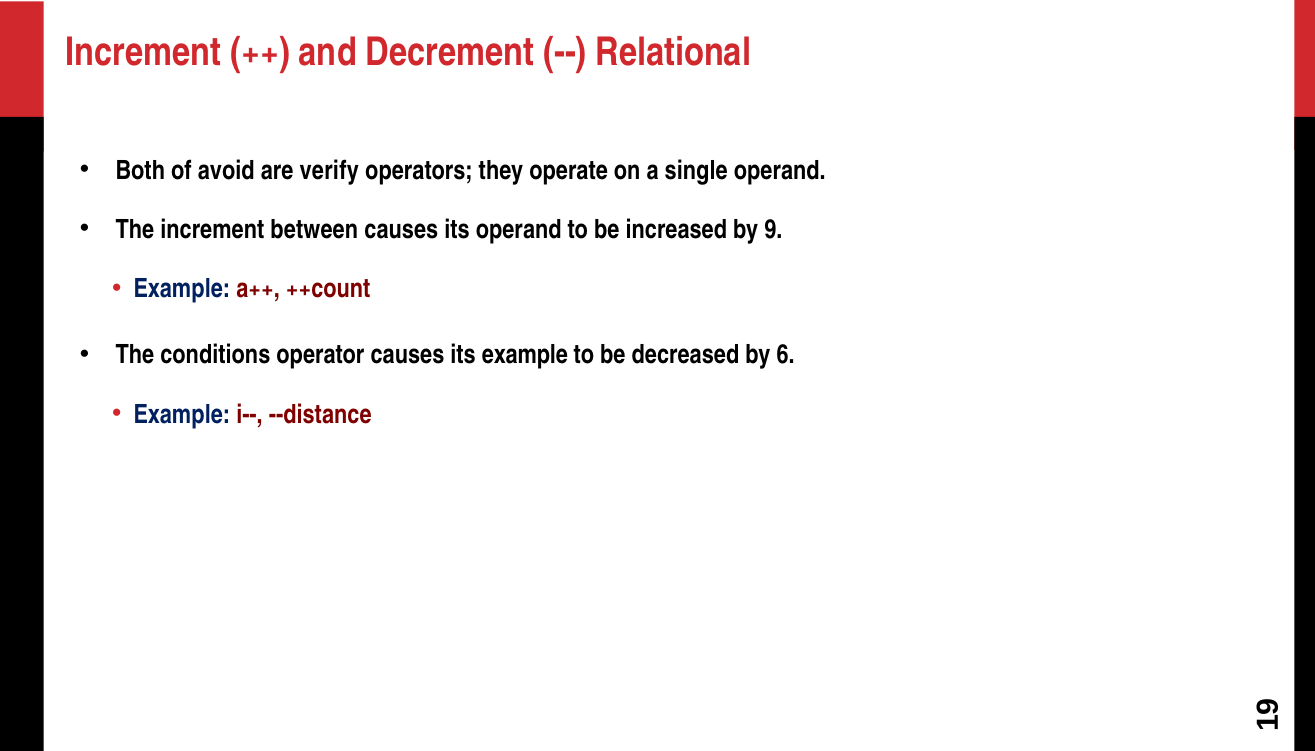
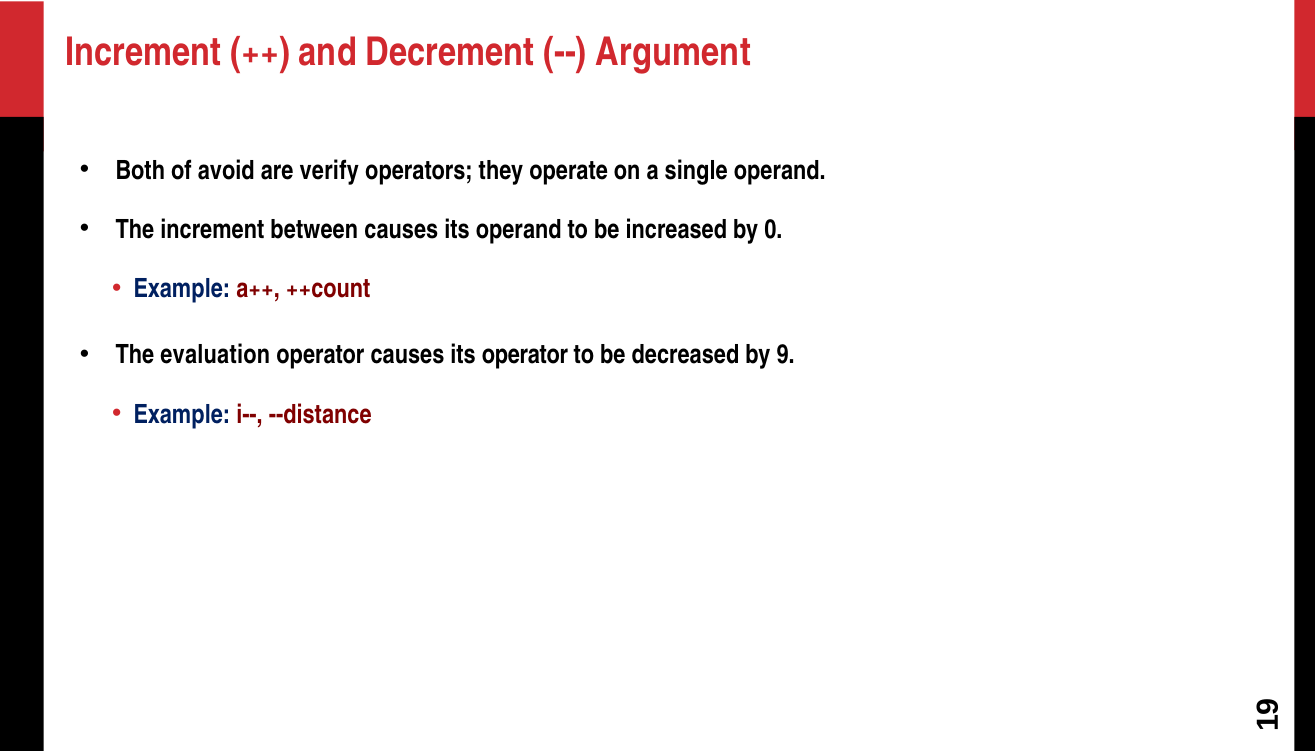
Relational: Relational -> Argument
by 9: 9 -> 0
conditions: conditions -> evaluation
its example: example -> operator
by 6: 6 -> 9
